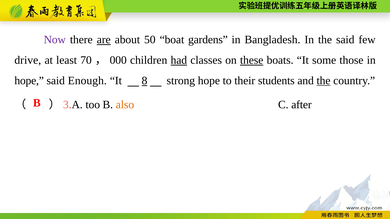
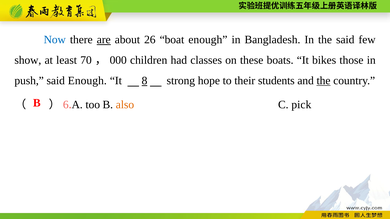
Now colour: purple -> blue
50: 50 -> 26
boat gardens: gardens -> enough
drive: drive -> show
had underline: present -> none
these underline: present -> none
some: some -> bikes
hope at (29, 81): hope -> push
3: 3 -> 6
after: after -> pick
